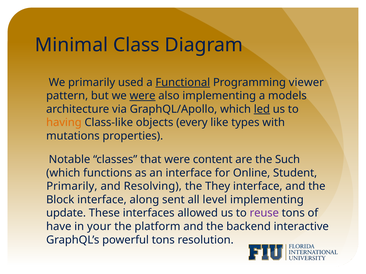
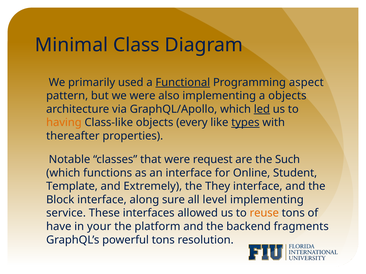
viewer: viewer -> aspect
were at (143, 96) underline: present -> none
a models: models -> objects
types underline: none -> present
mutations: mutations -> thereafter
content: content -> request
Primarily at (72, 187): Primarily -> Template
Resolving: Resolving -> Extremely
sent: sent -> sure
update: update -> service
reuse colour: purple -> orange
interactive: interactive -> fragments
